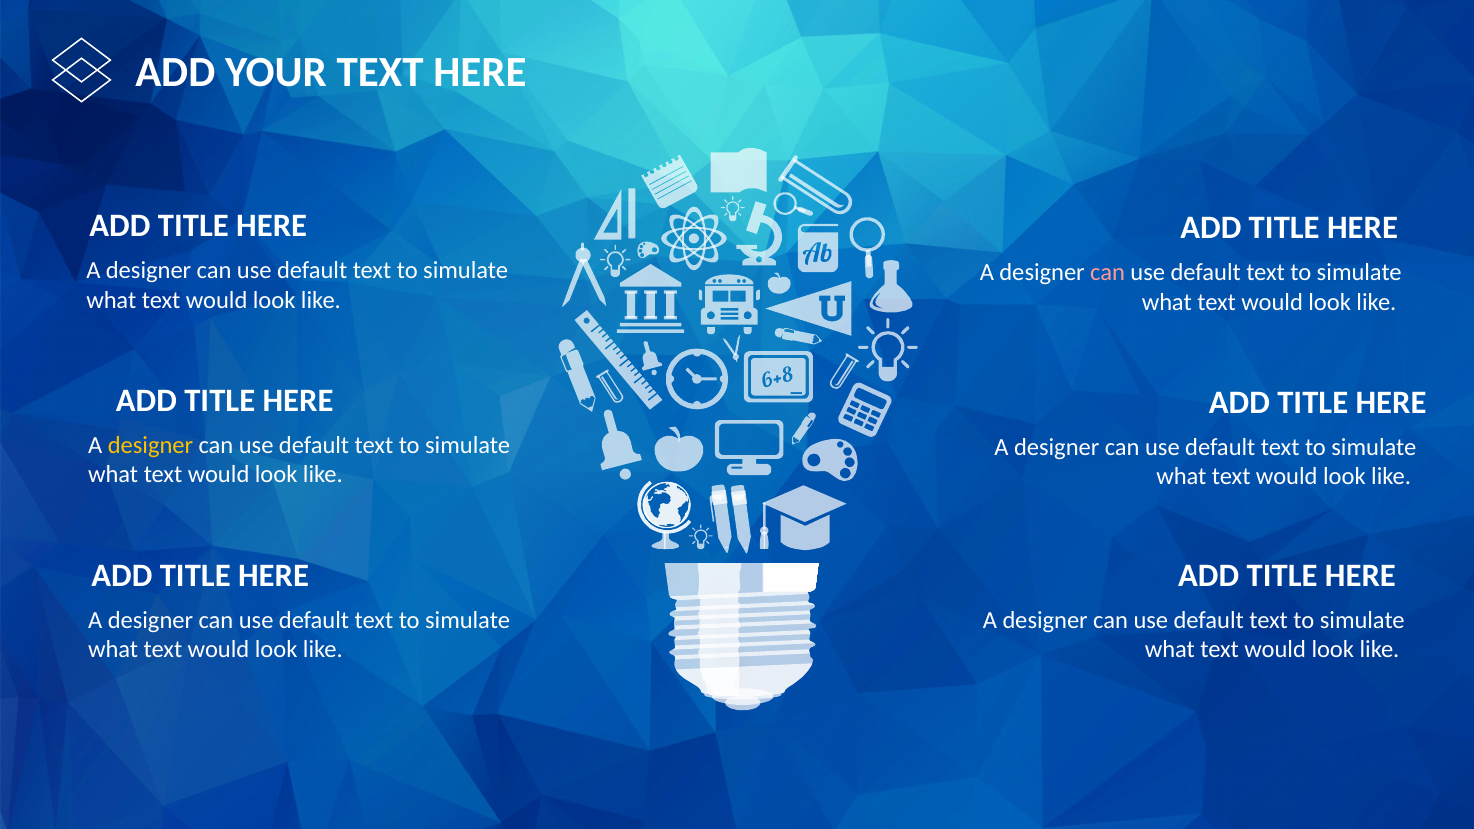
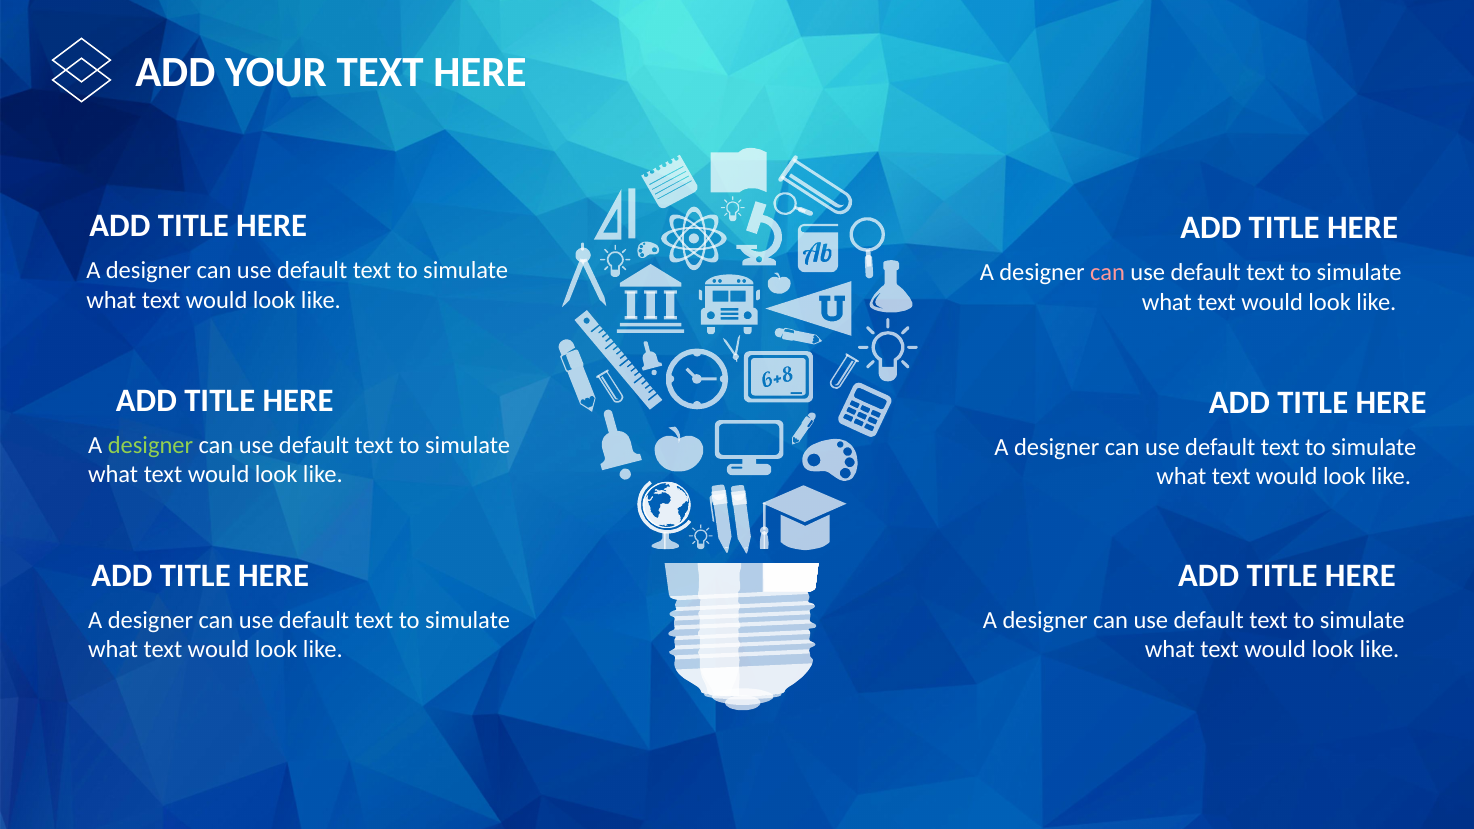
designer at (151, 445) colour: yellow -> light green
